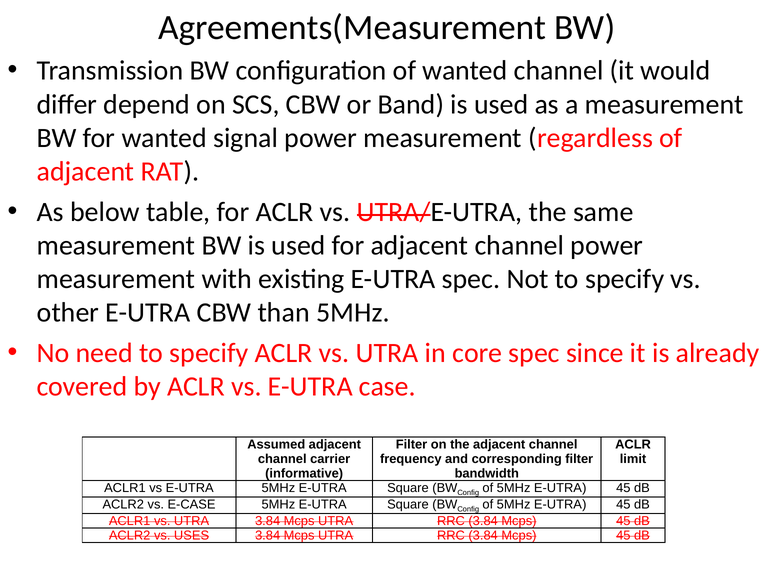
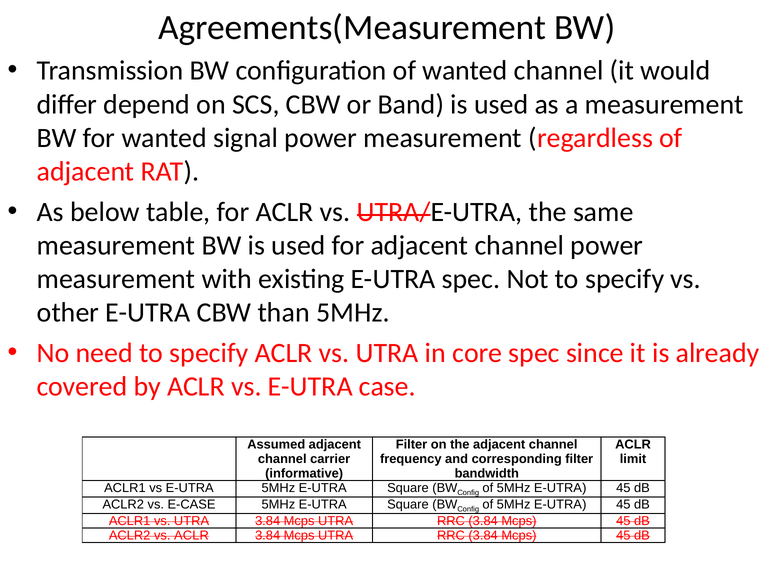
vs USES: USES -> ACLR
